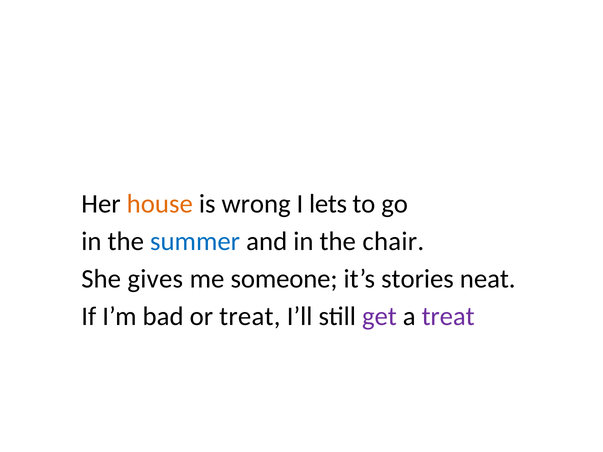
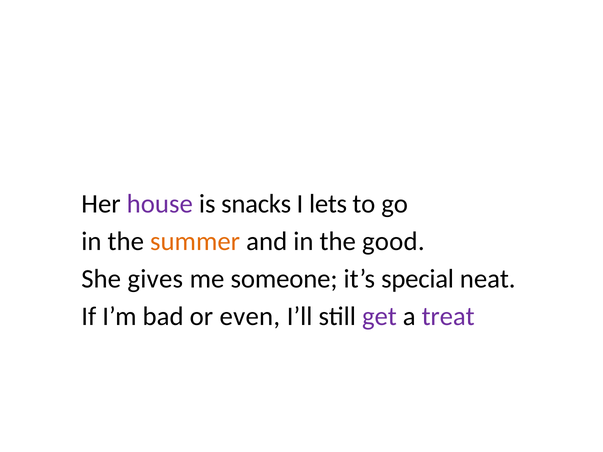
house colour: orange -> purple
wrong: wrong -> snacks
summer colour: blue -> orange
chair: chair -> good
stories: stories -> special
or treat: treat -> even
